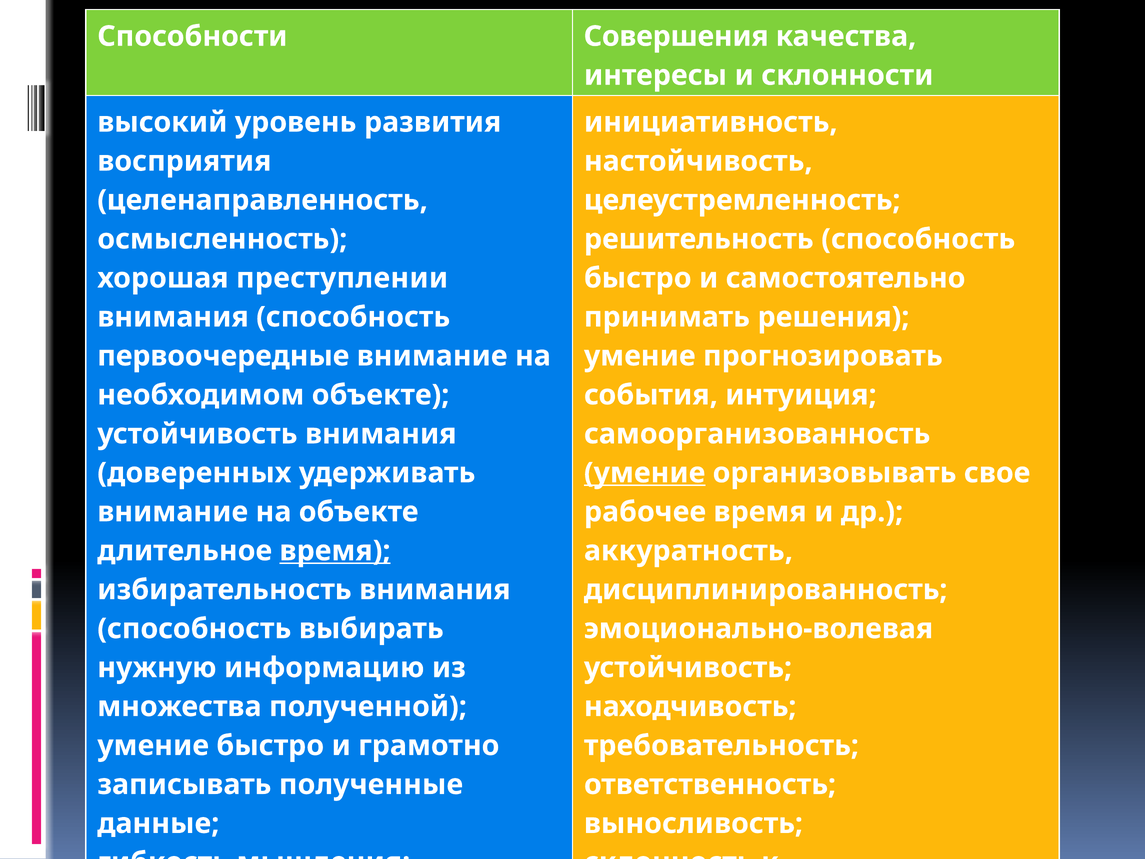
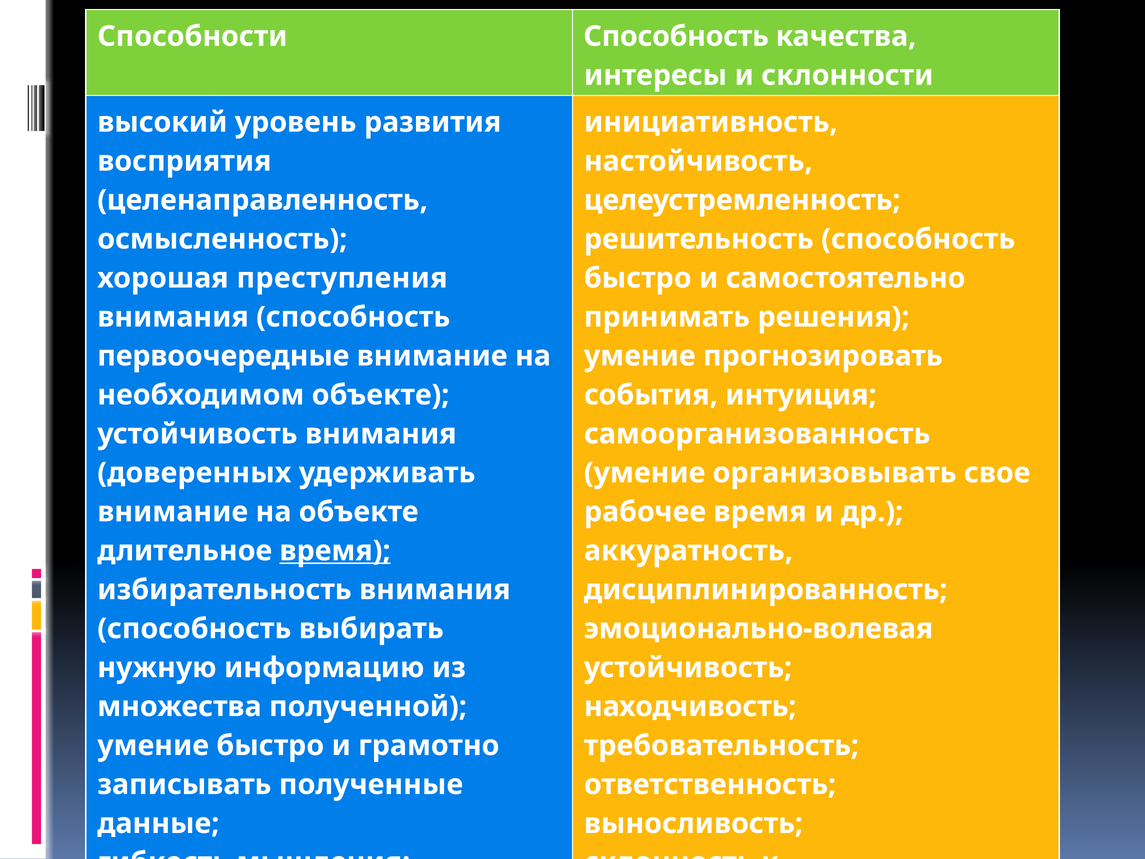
Способности Совершения: Совершения -> Способность
преступлении: преступлении -> преступления
умение at (645, 473) underline: present -> none
